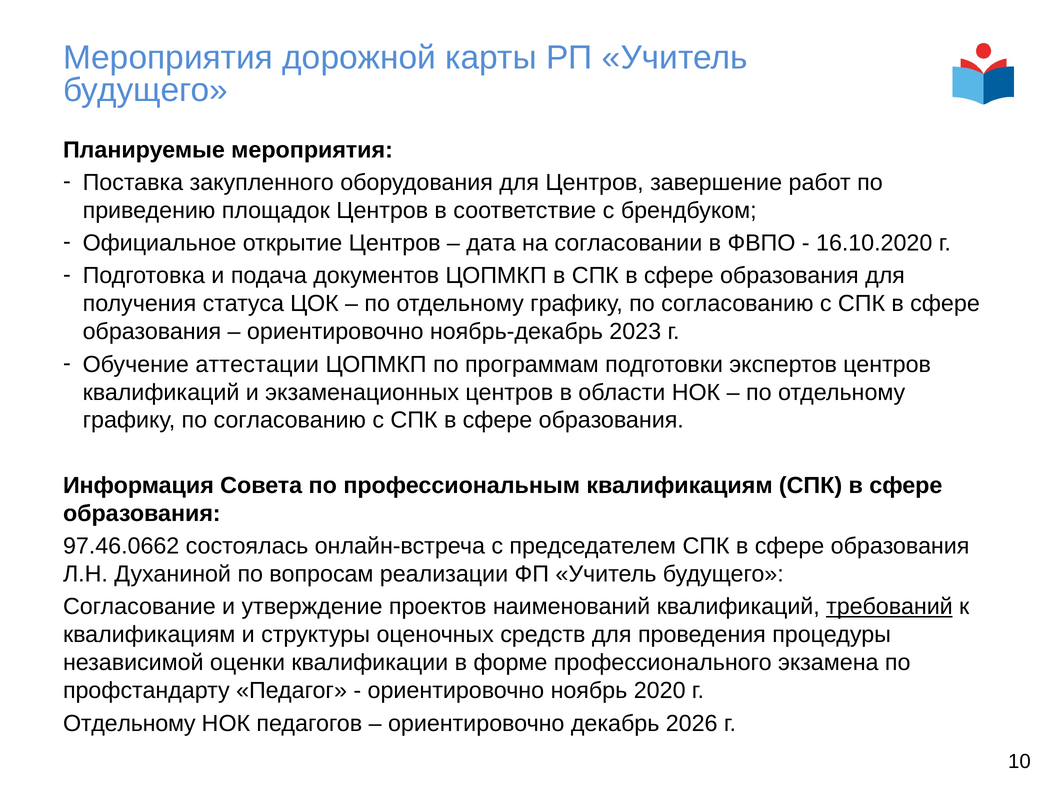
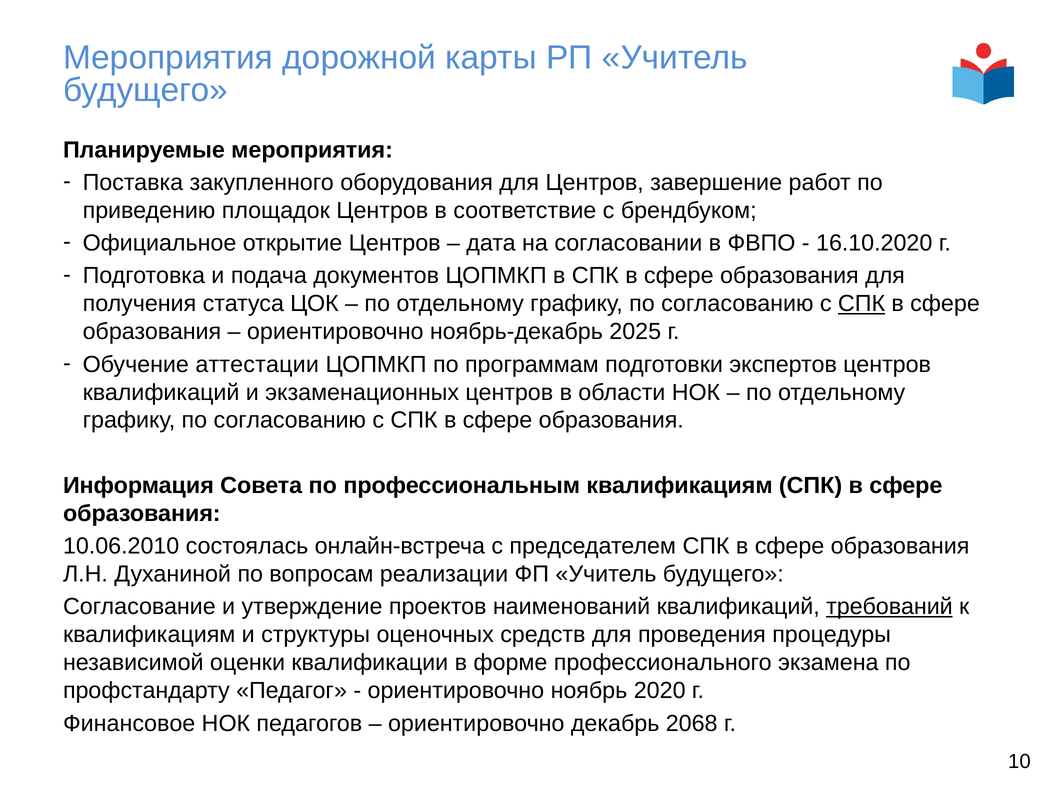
СПК at (862, 304) underline: none -> present
2023: 2023 -> 2025
97.46.0662: 97.46.0662 -> 10.06.2010
Отдельному at (129, 724): Отдельному -> Финансовое
2026: 2026 -> 2068
